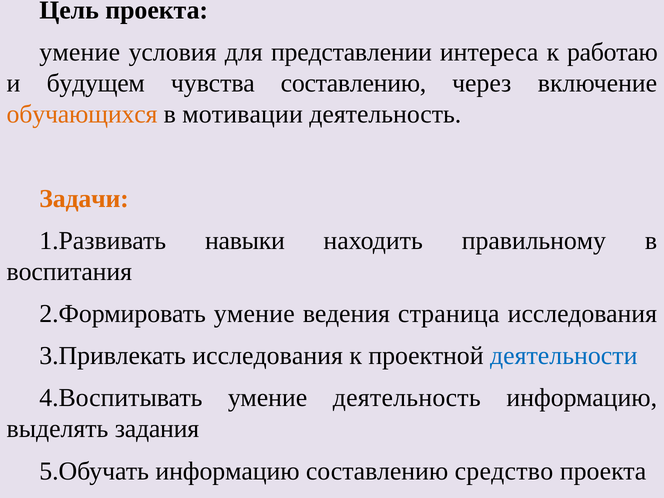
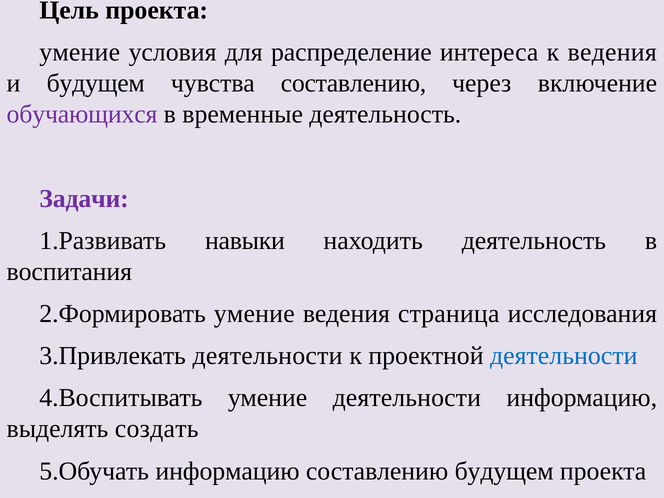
представлении: представлении -> распределение
к работаю: работаю -> ведения
обучающихся colour: orange -> purple
мотивации: мотивации -> временные
Задачи colour: orange -> purple
находить правильному: правильному -> деятельность
исследования at (268, 356): исследования -> деятельности
умение деятельность: деятельность -> деятельности
задания: задания -> создать
составлению средство: средство -> будущем
